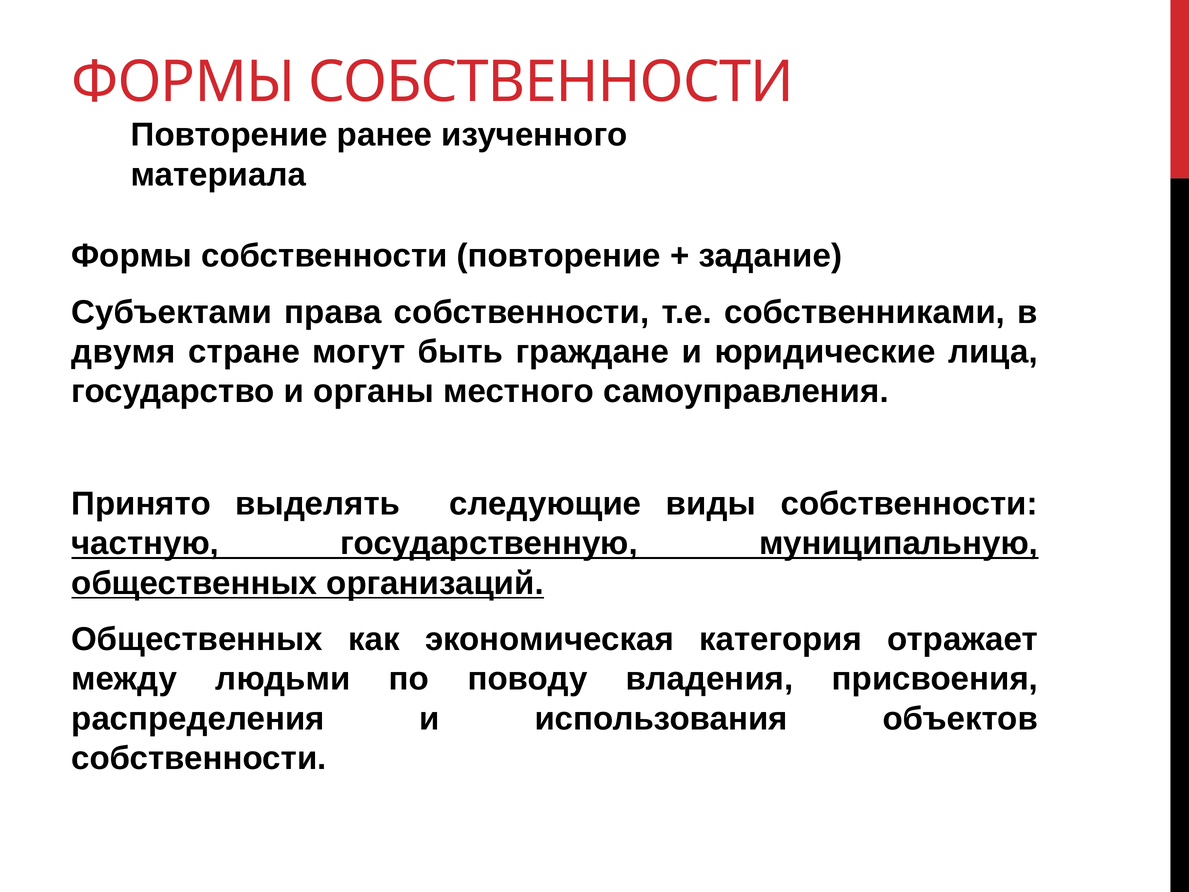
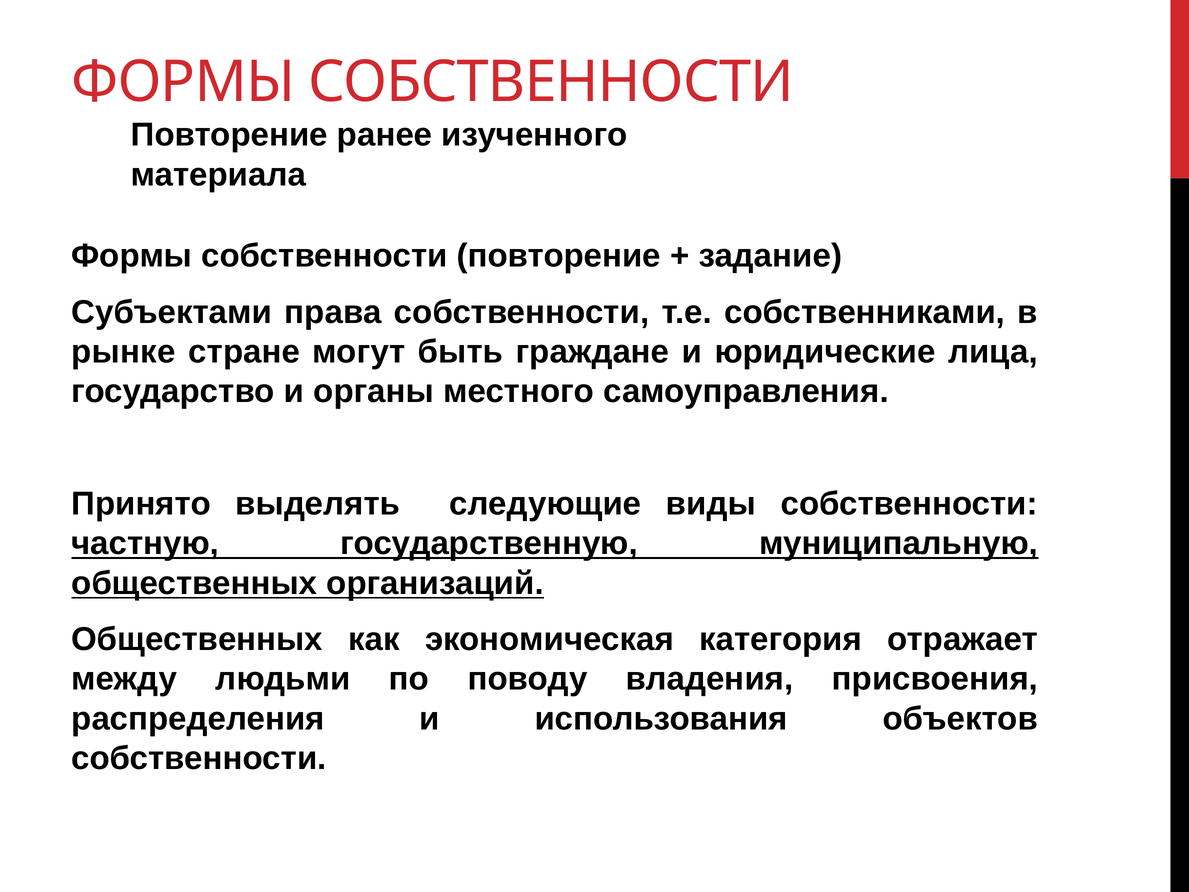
двумя: двумя -> рынке
